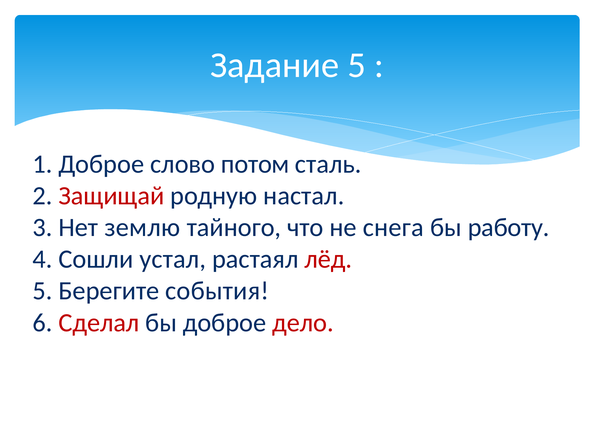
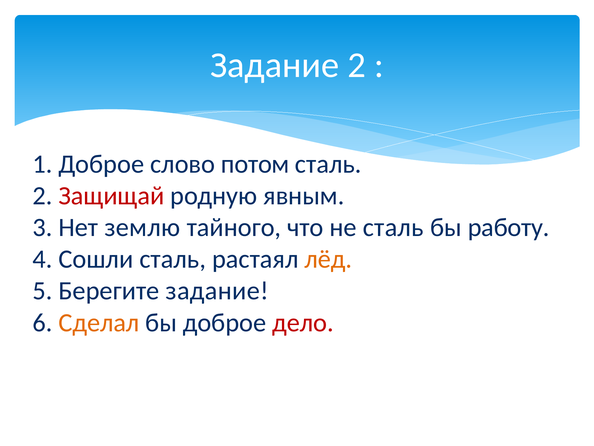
Задание 5: 5 -> 2
настал: настал -> явным
не снега: снега -> сталь
Сошли устал: устал -> сталь
лёд colour: red -> orange
Берегите события: события -> задание
Сделал colour: red -> orange
